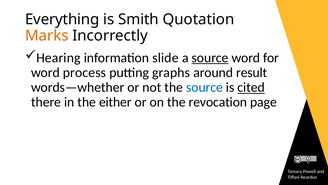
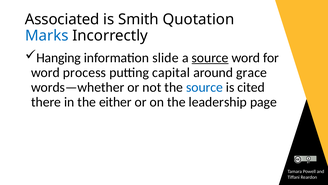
Everything: Everything -> Associated
Marks colour: orange -> blue
Hearing: Hearing -> Hanging
graphs: graphs -> capital
result: result -> grace
cited underline: present -> none
revocation: revocation -> leadership
